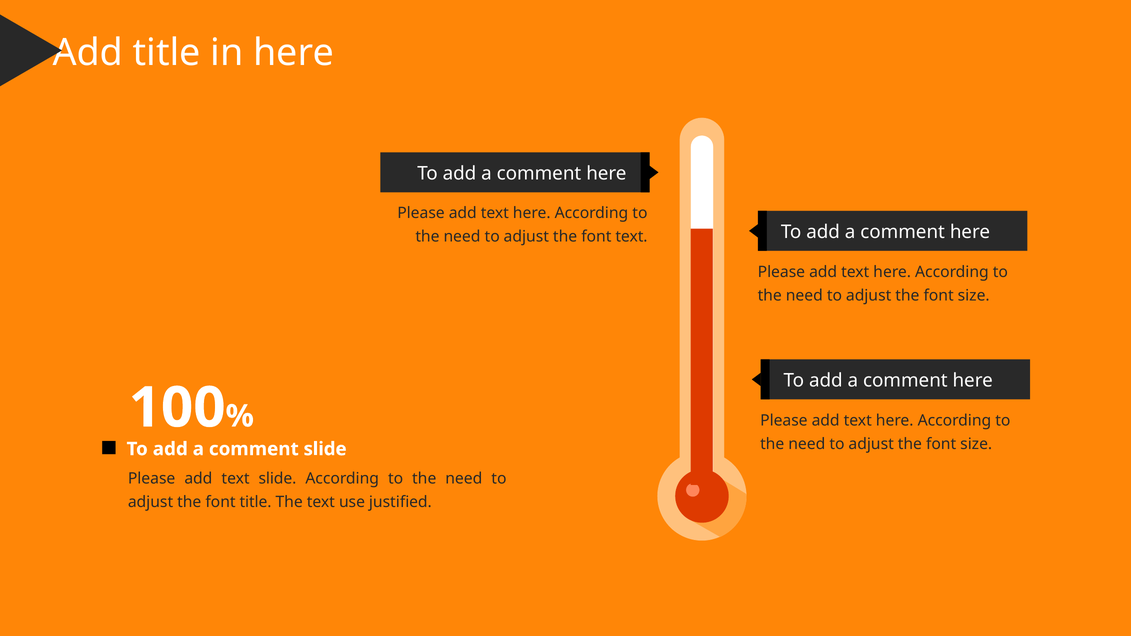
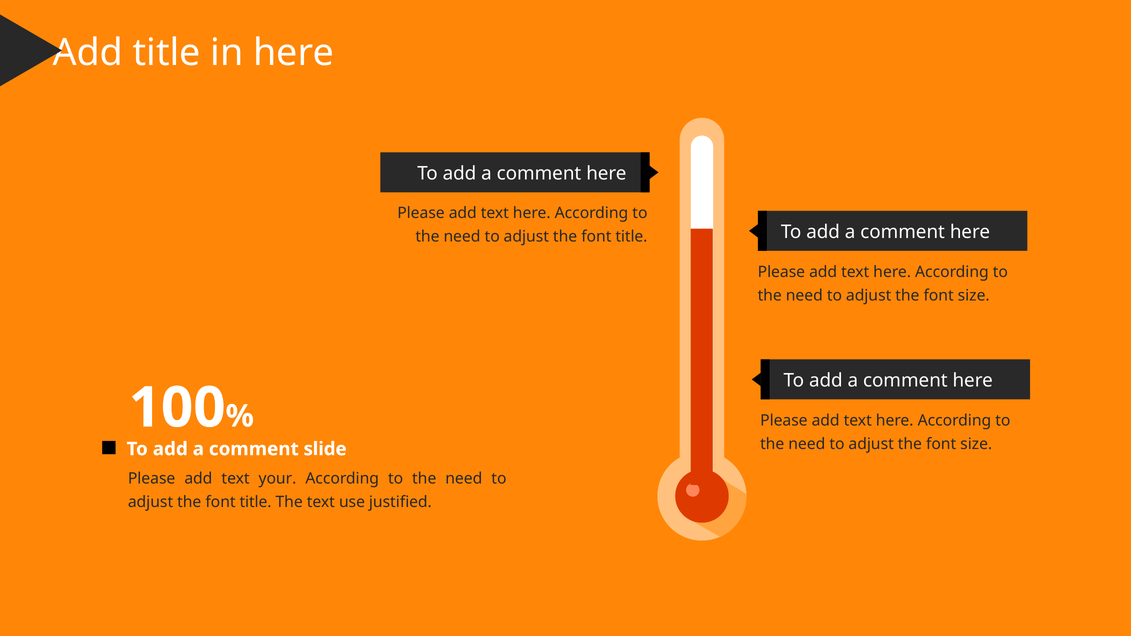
text at (631, 237): text -> title
text slide: slide -> your
